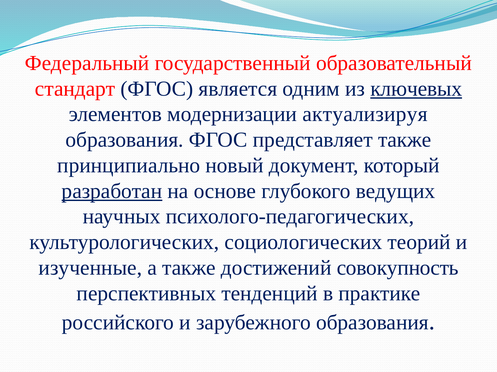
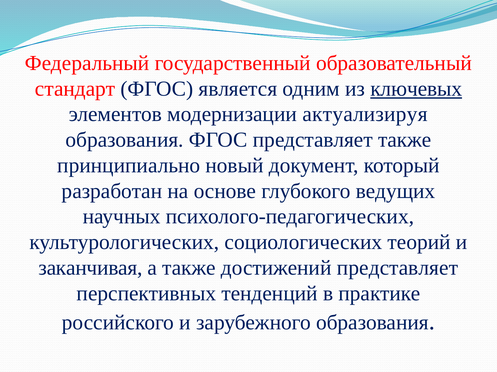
разработан underline: present -> none
изученные: изученные -> заканчивая
достижений совокупность: совокупность -> представляет
